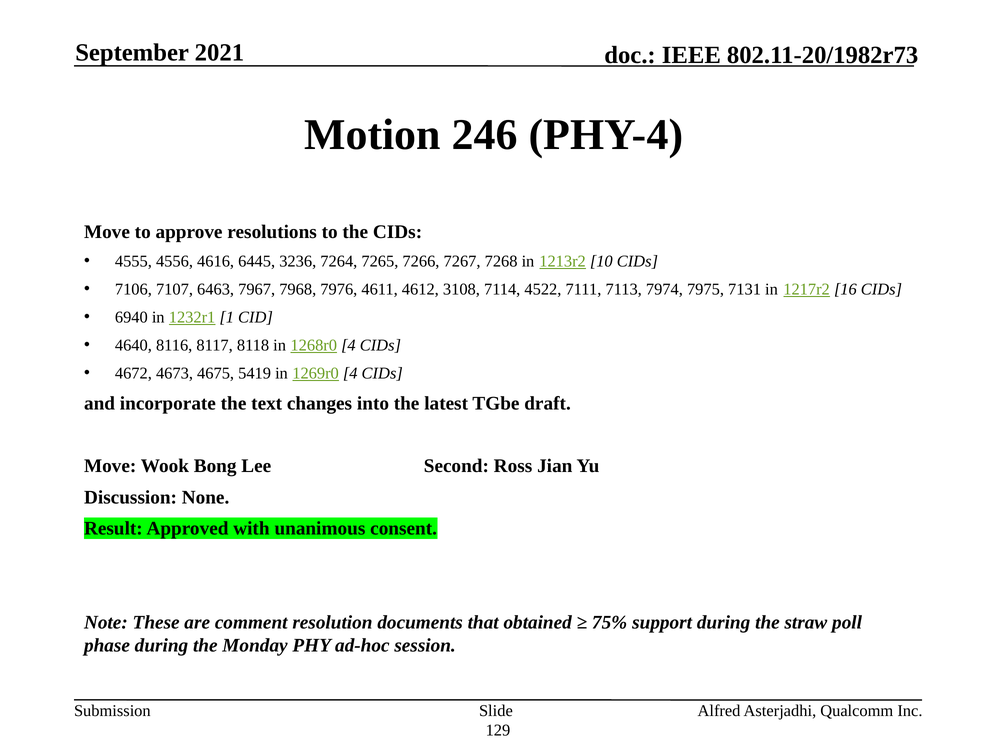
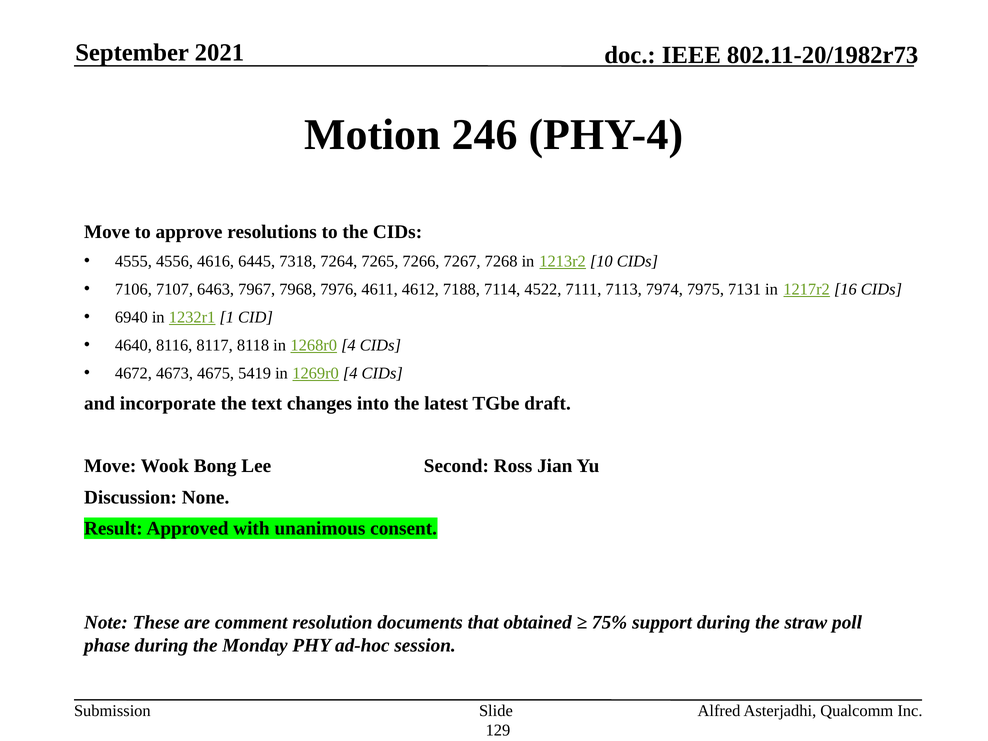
3236: 3236 -> 7318
3108: 3108 -> 7188
